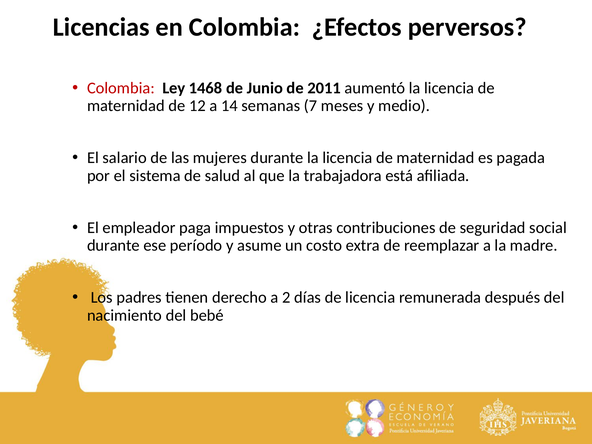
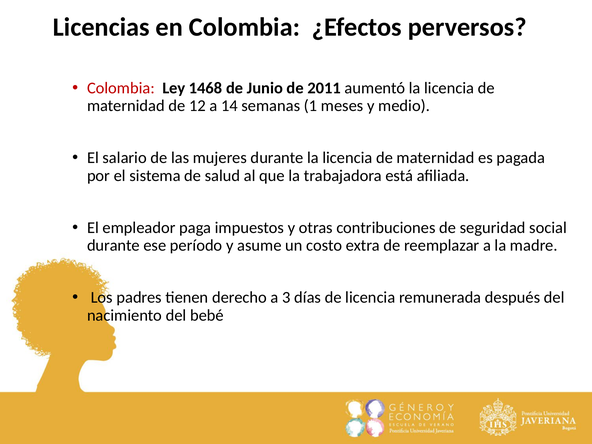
7: 7 -> 1
2: 2 -> 3
